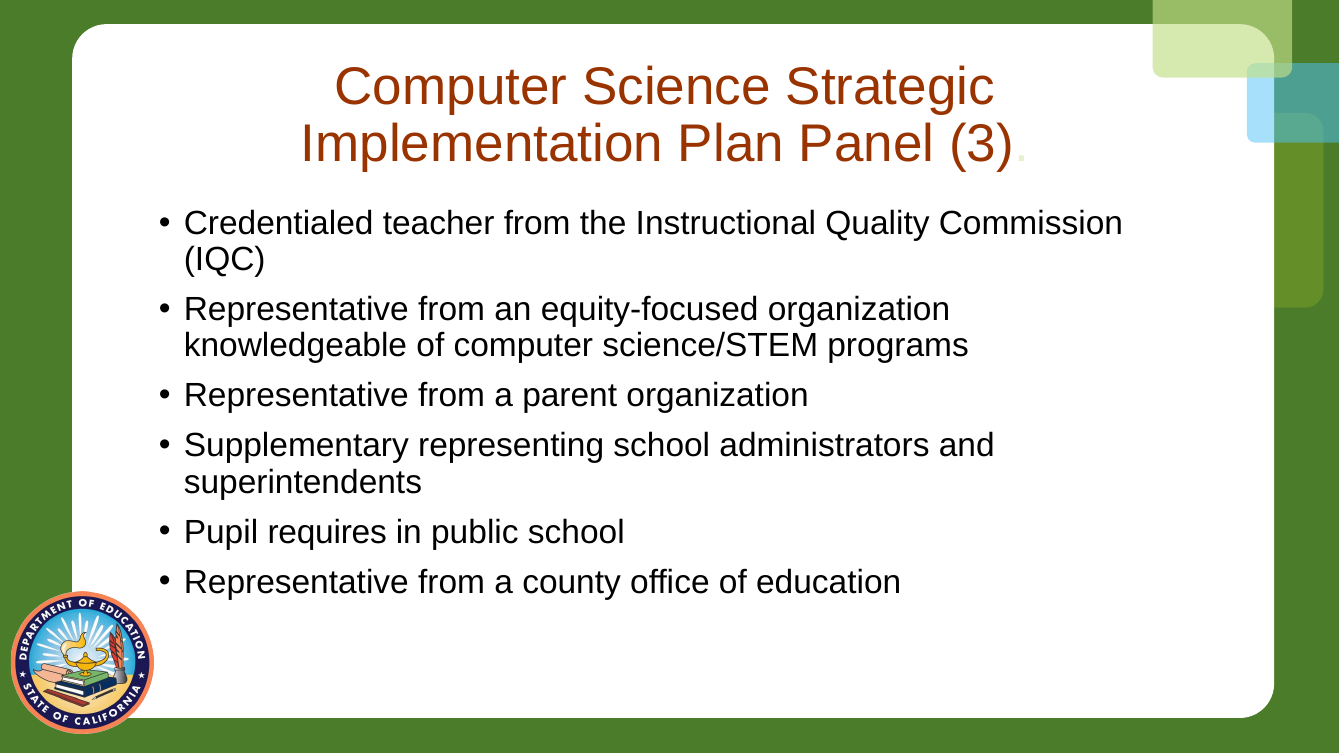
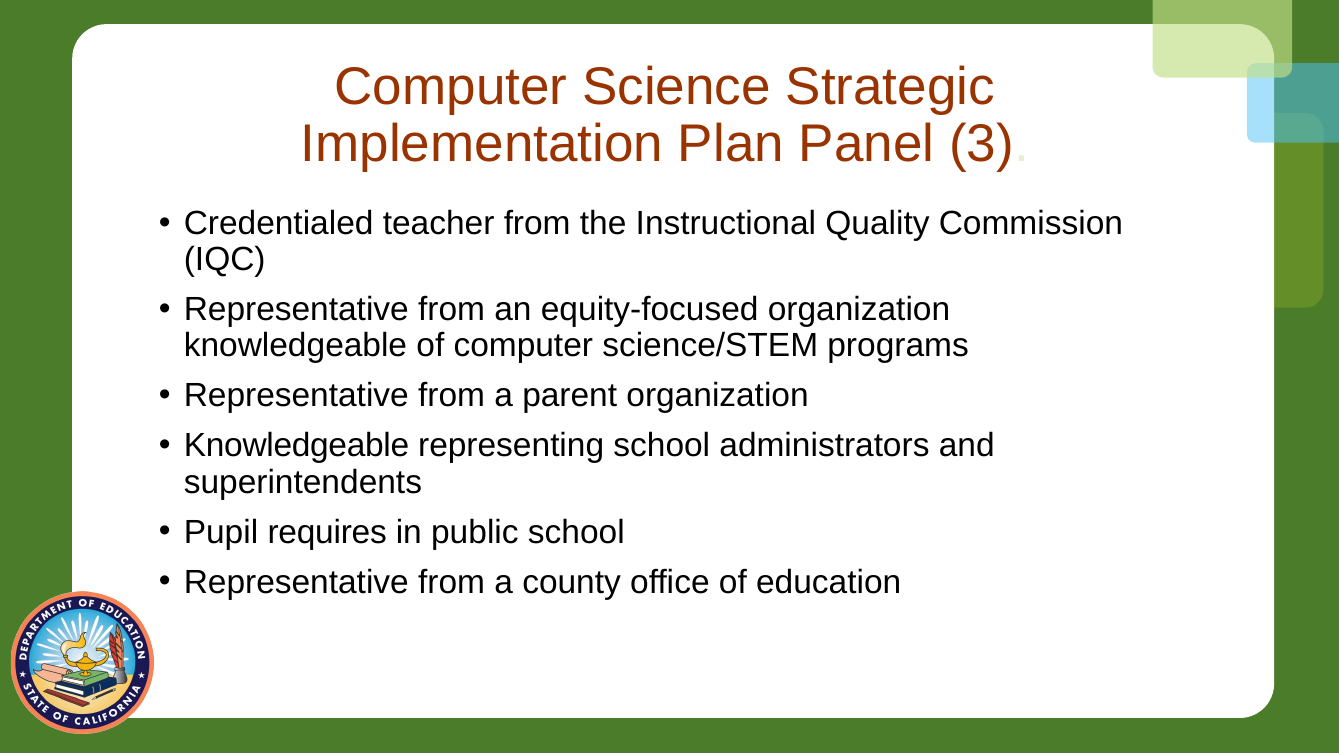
Supplementary at (296, 446): Supplementary -> Knowledgeable
